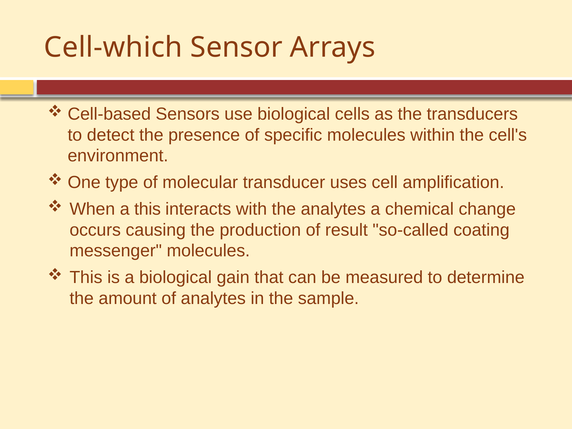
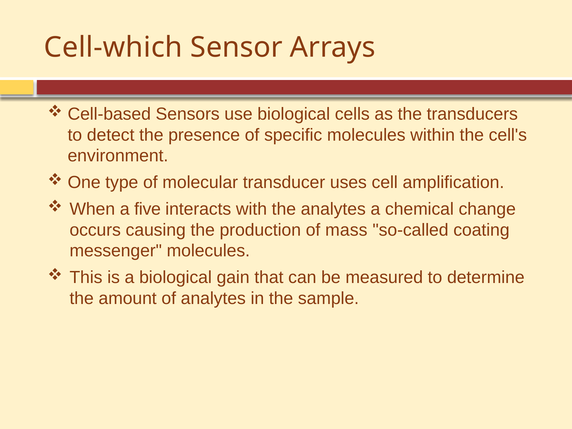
a this: this -> five
result: result -> mass
